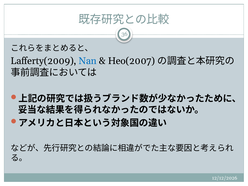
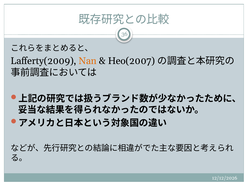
Nan colour: blue -> orange
